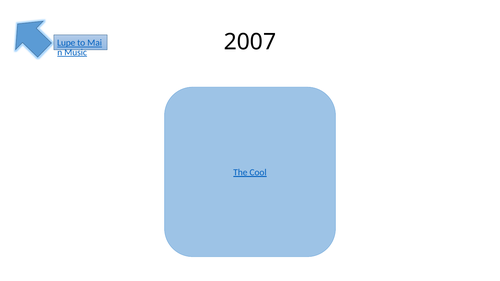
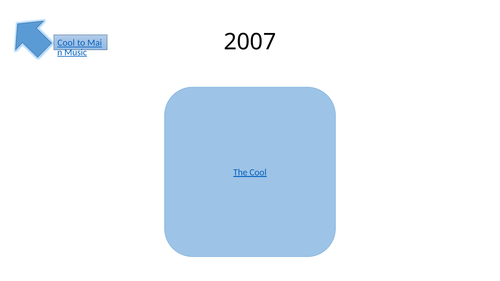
Lupe at (66, 43): Lupe -> Cool
